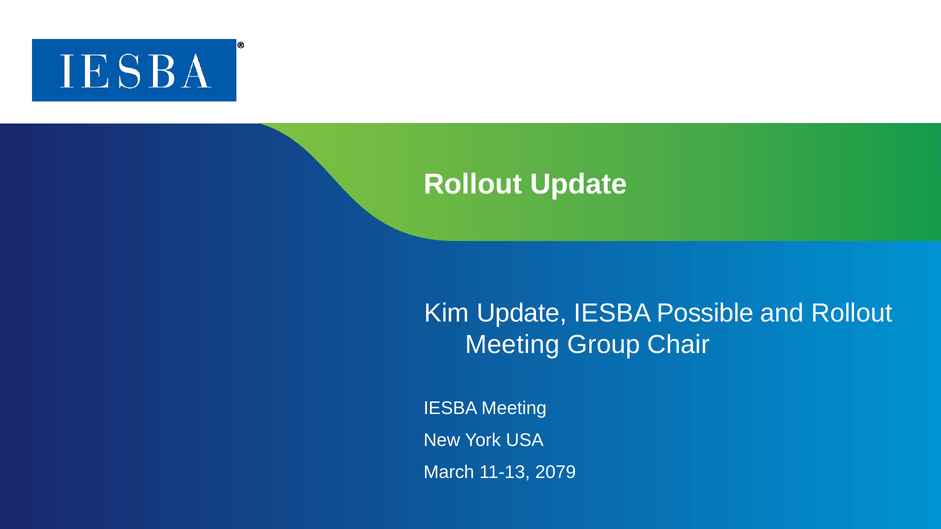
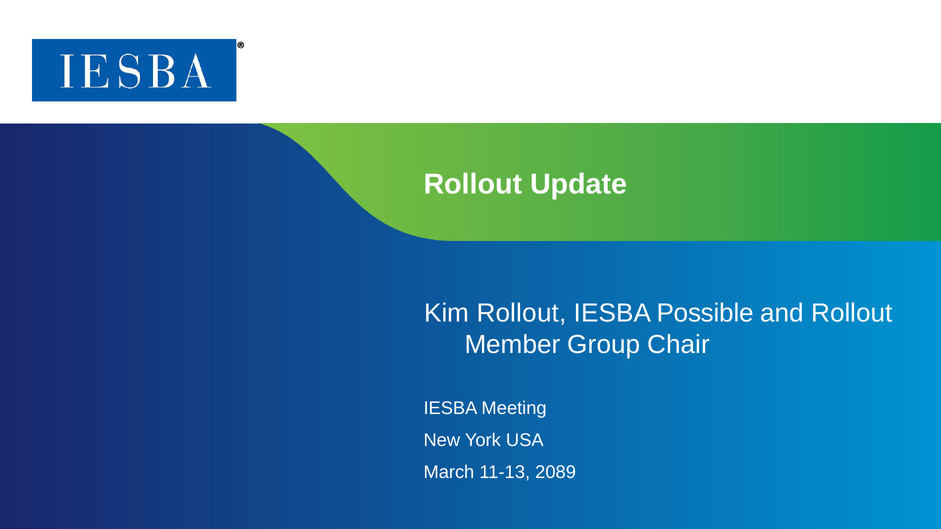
Kim Update: Update -> Rollout
Meeting at (512, 345): Meeting -> Member
2079: 2079 -> 2089
